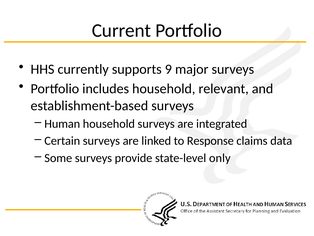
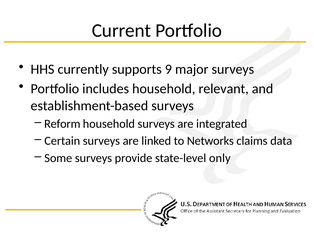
Human: Human -> Reform
Response: Response -> Networks
